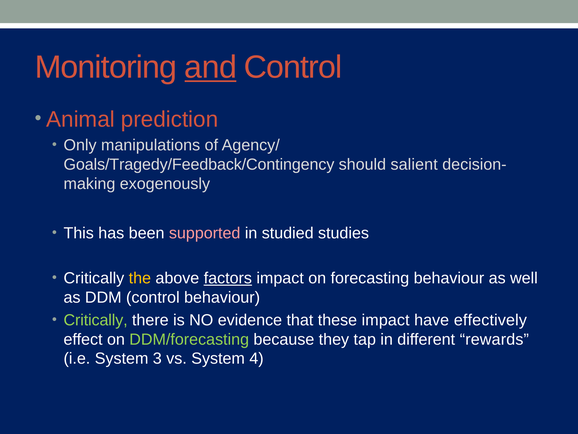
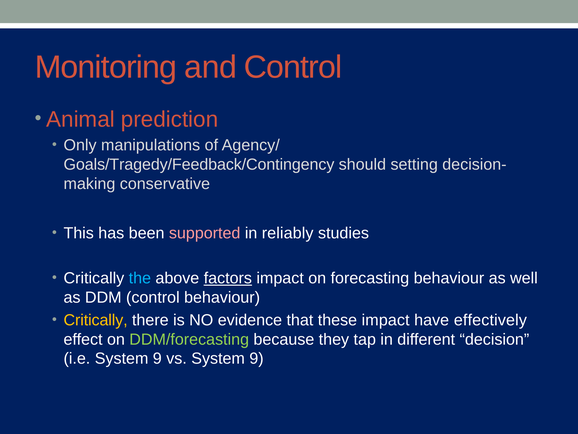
and underline: present -> none
salient: salient -> setting
exogenously: exogenously -> conservative
studied: studied -> reliably
the colour: yellow -> light blue
Critically at (96, 320) colour: light green -> yellow
rewards: rewards -> decision
i.e System 3: 3 -> 9
vs System 4: 4 -> 9
